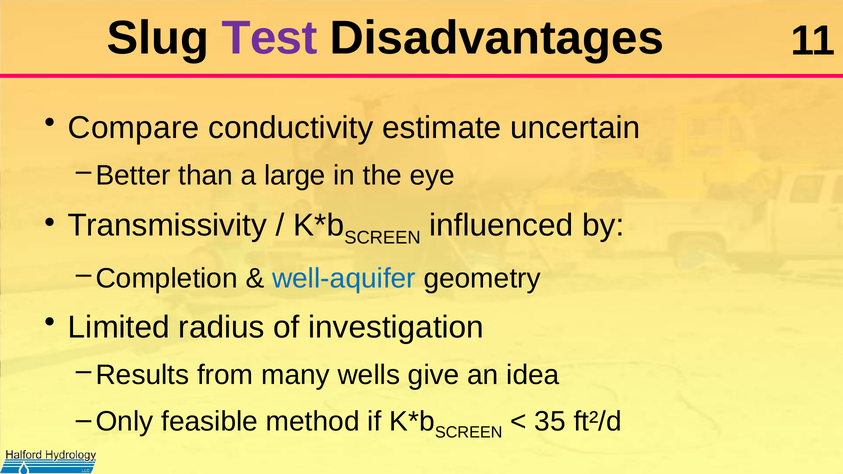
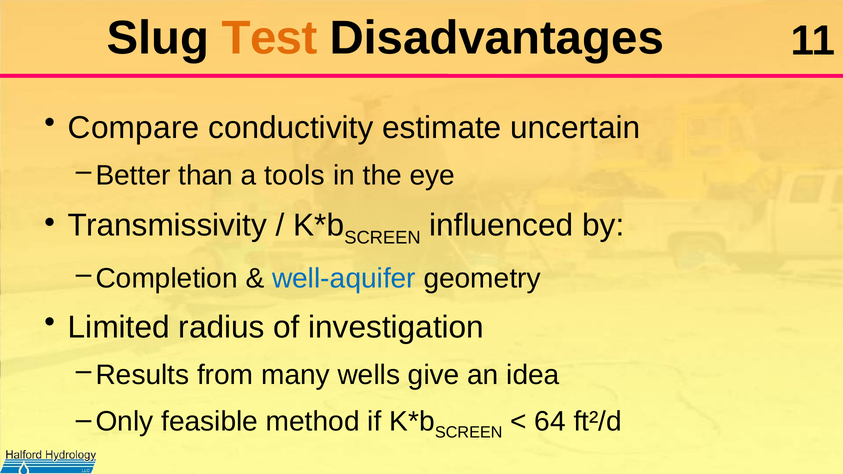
Test colour: purple -> orange
large: large -> tools
35: 35 -> 64
